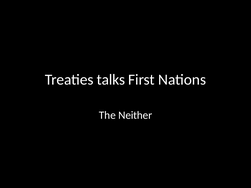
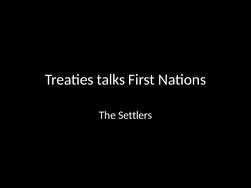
Neither: Neither -> Settlers
